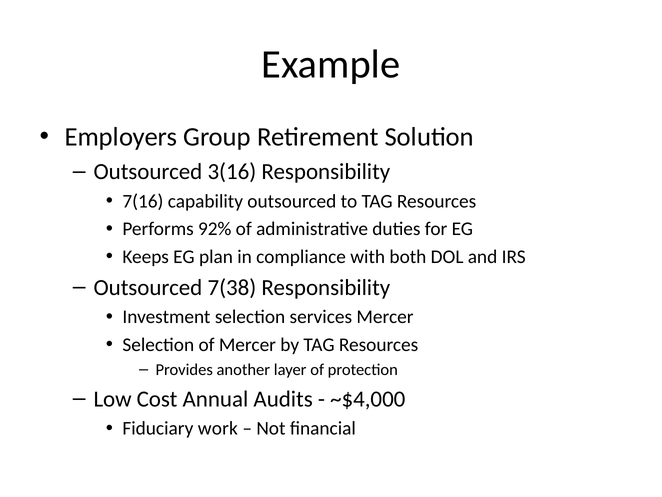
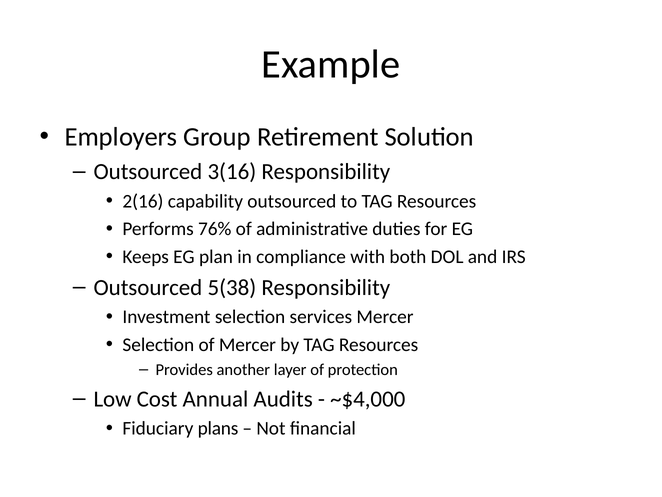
7(16: 7(16 -> 2(16
92%: 92% -> 76%
7(38: 7(38 -> 5(38
work: work -> plans
